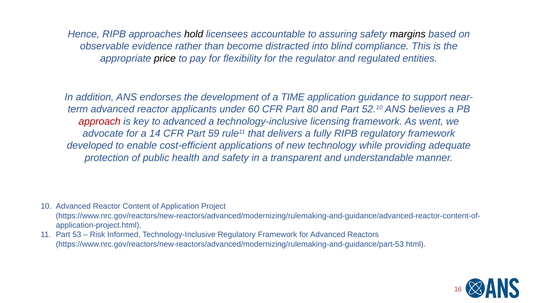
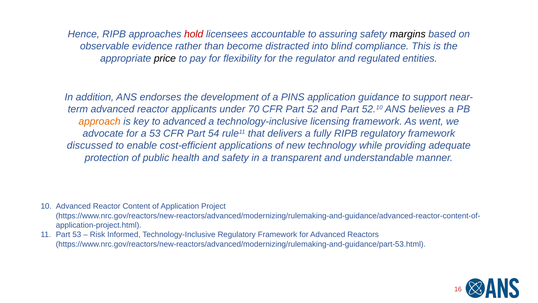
hold colour: black -> red
TIME: TIME -> PINS
60: 60 -> 70
80: 80 -> 52
approach colour: red -> orange
a 14: 14 -> 53
59: 59 -> 54
developed: developed -> discussed
